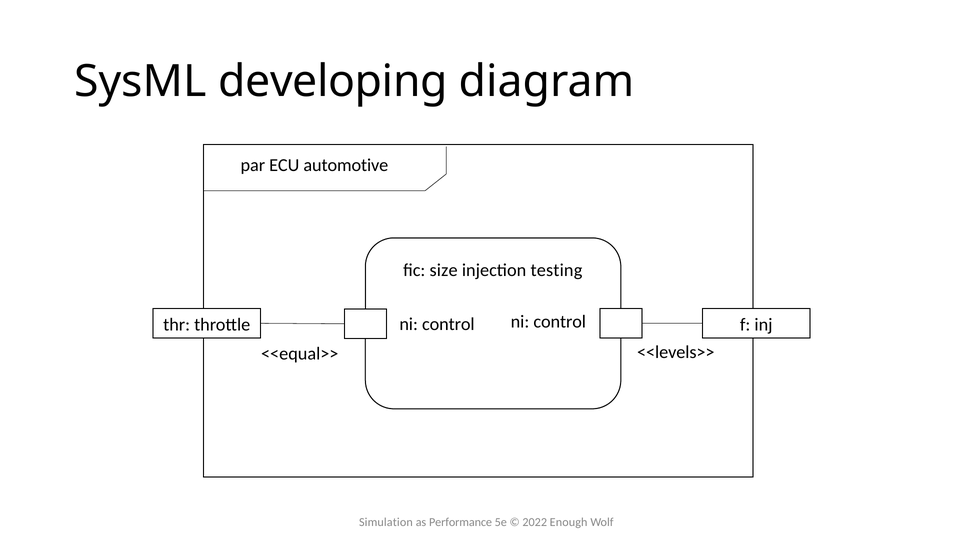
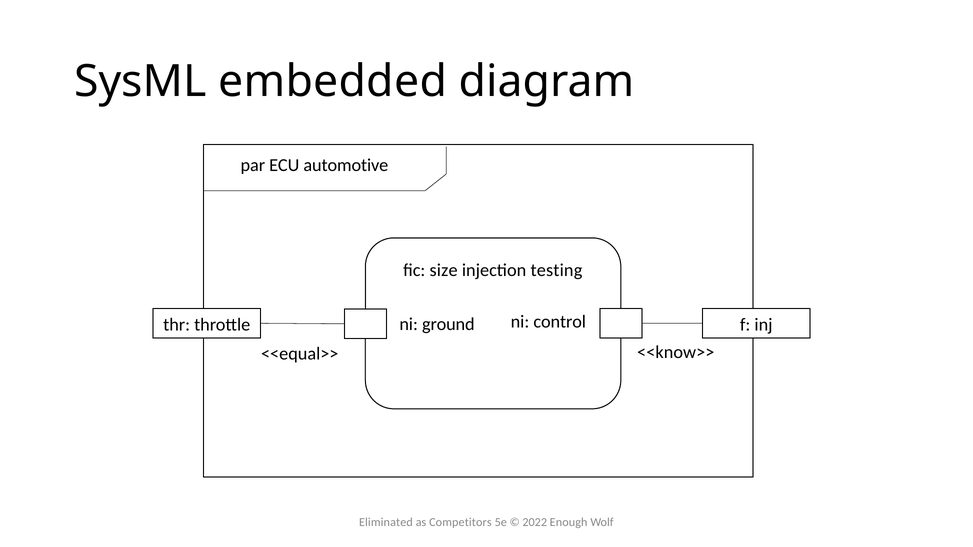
developing: developing -> embedded
control at (448, 325): control -> ground
<<levels>>: <<levels>> -> <<know>>
Simulation: Simulation -> Eliminated
Performance: Performance -> Competitors
